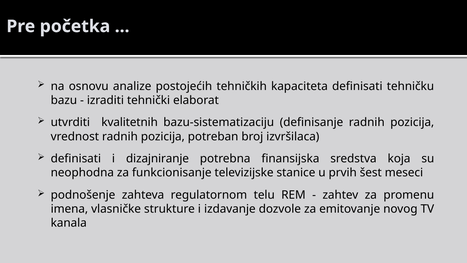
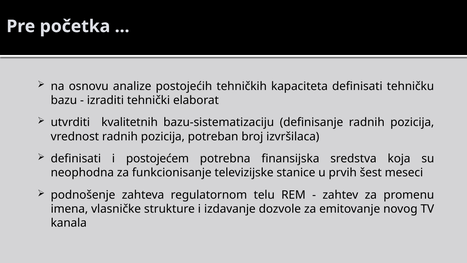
dizajniranje: dizajniranje -> postojećem
